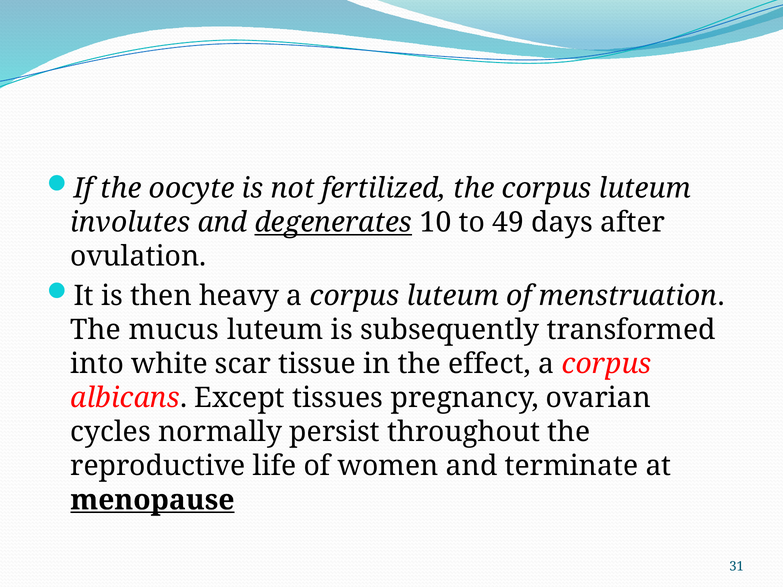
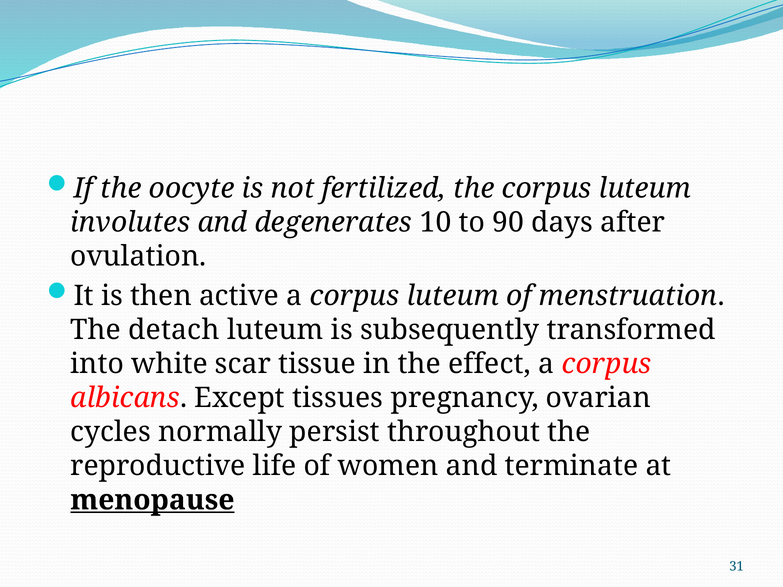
degenerates underline: present -> none
49: 49 -> 90
heavy: heavy -> active
mucus: mucus -> detach
